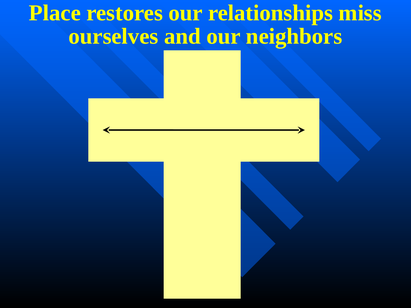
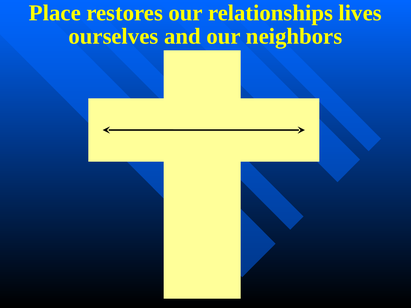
miss: miss -> lives
